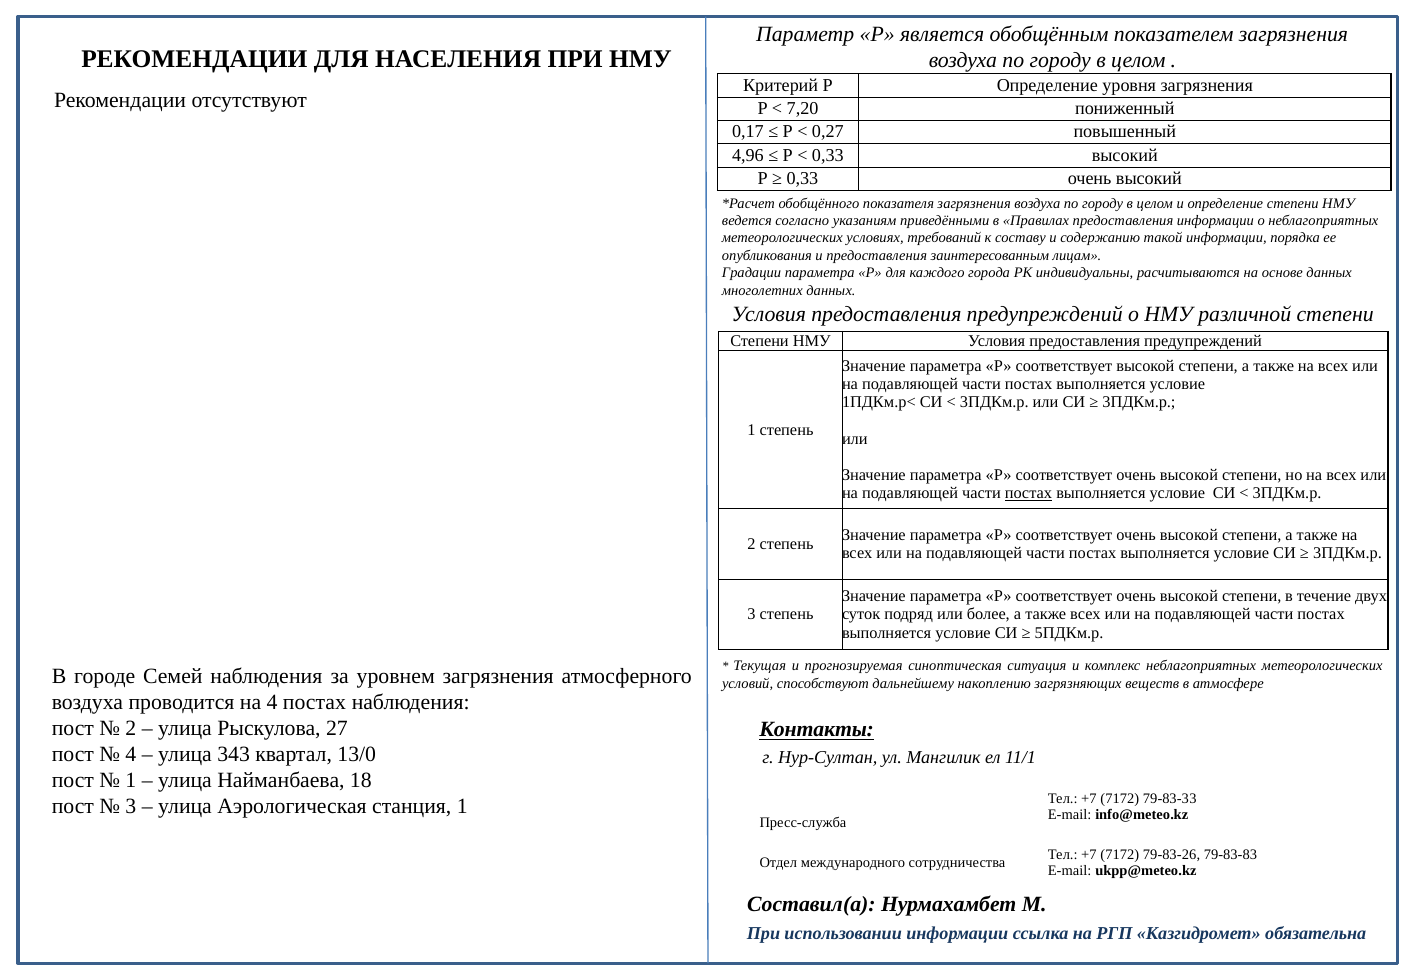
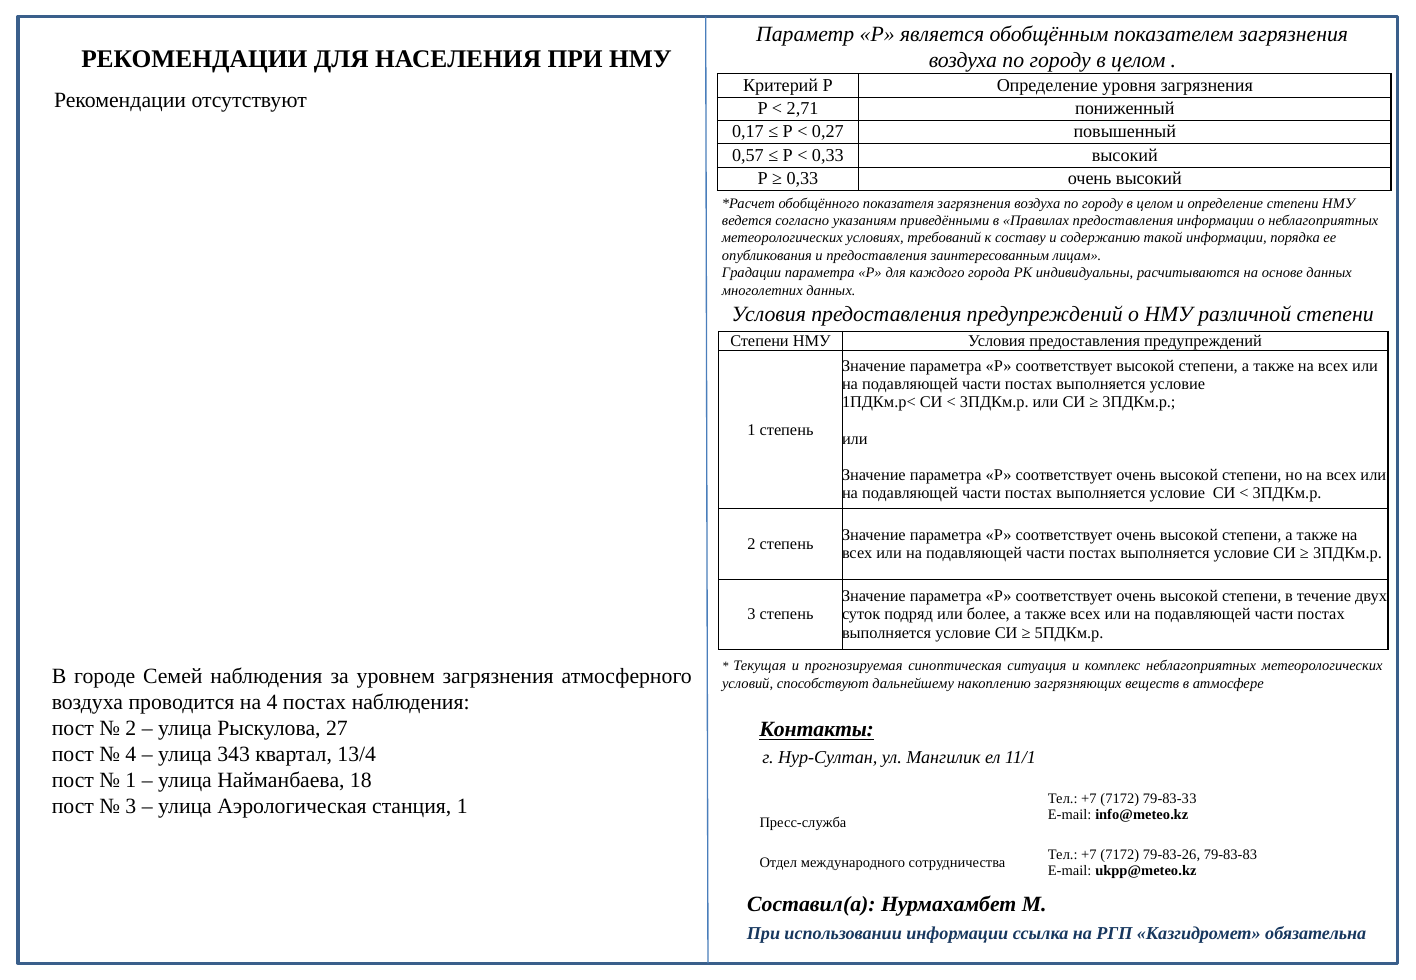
7,20: 7,20 -> 2,71
4,96: 4,96 -> 0,57
постах at (1028, 493) underline: present -> none
13/0: 13/0 -> 13/4
